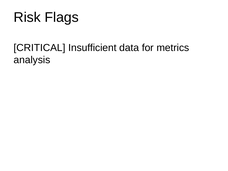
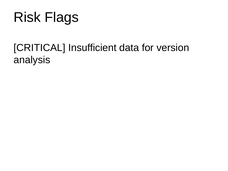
metrics: metrics -> version
